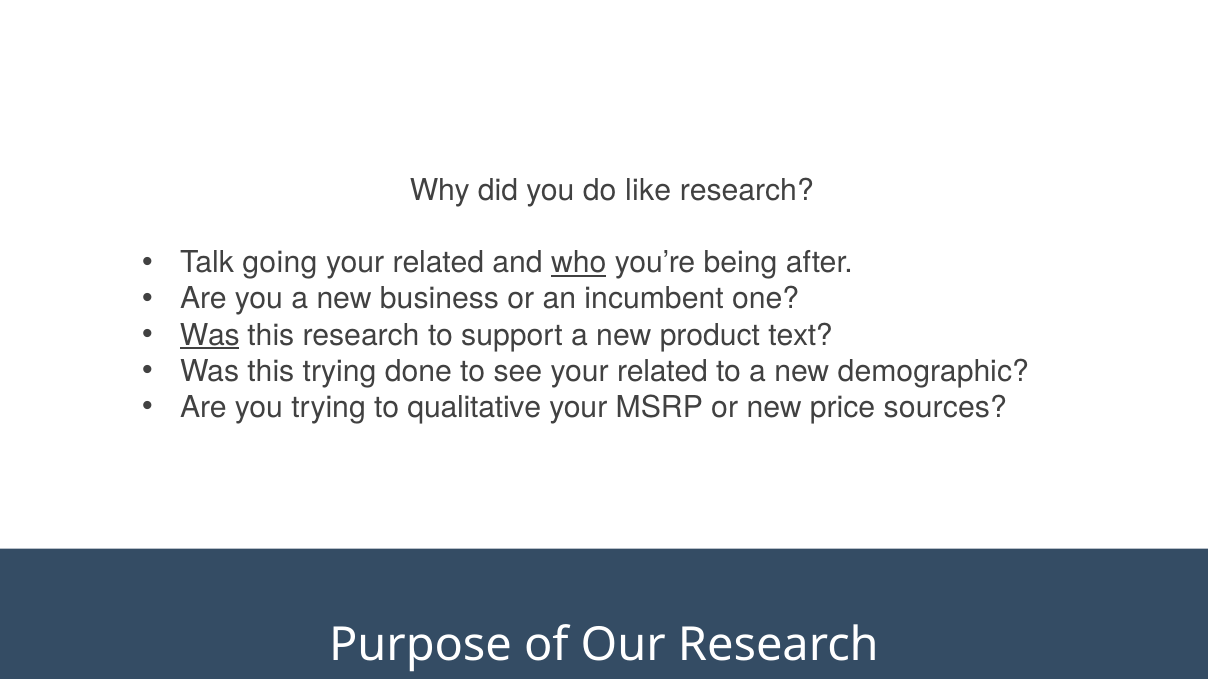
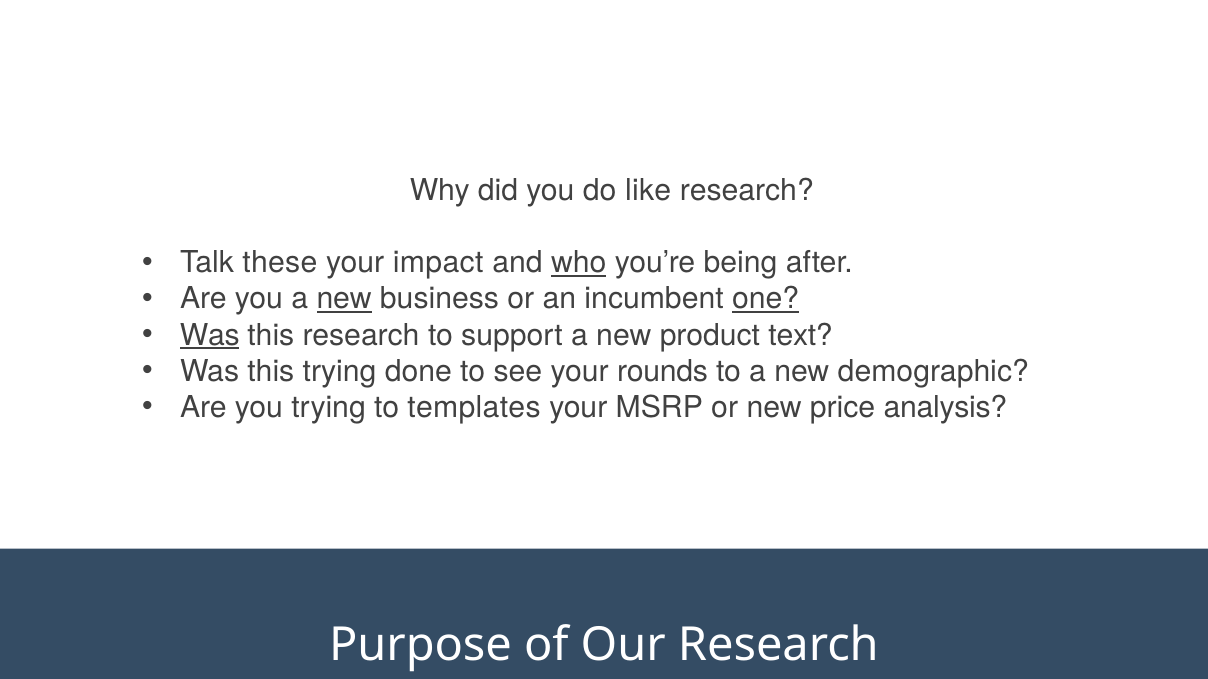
going: going -> these
related at (438, 263): related -> impact
new at (344, 299) underline: none -> present
one underline: none -> present
see your related: related -> rounds
qualitative: qualitative -> templates
sources: sources -> analysis
